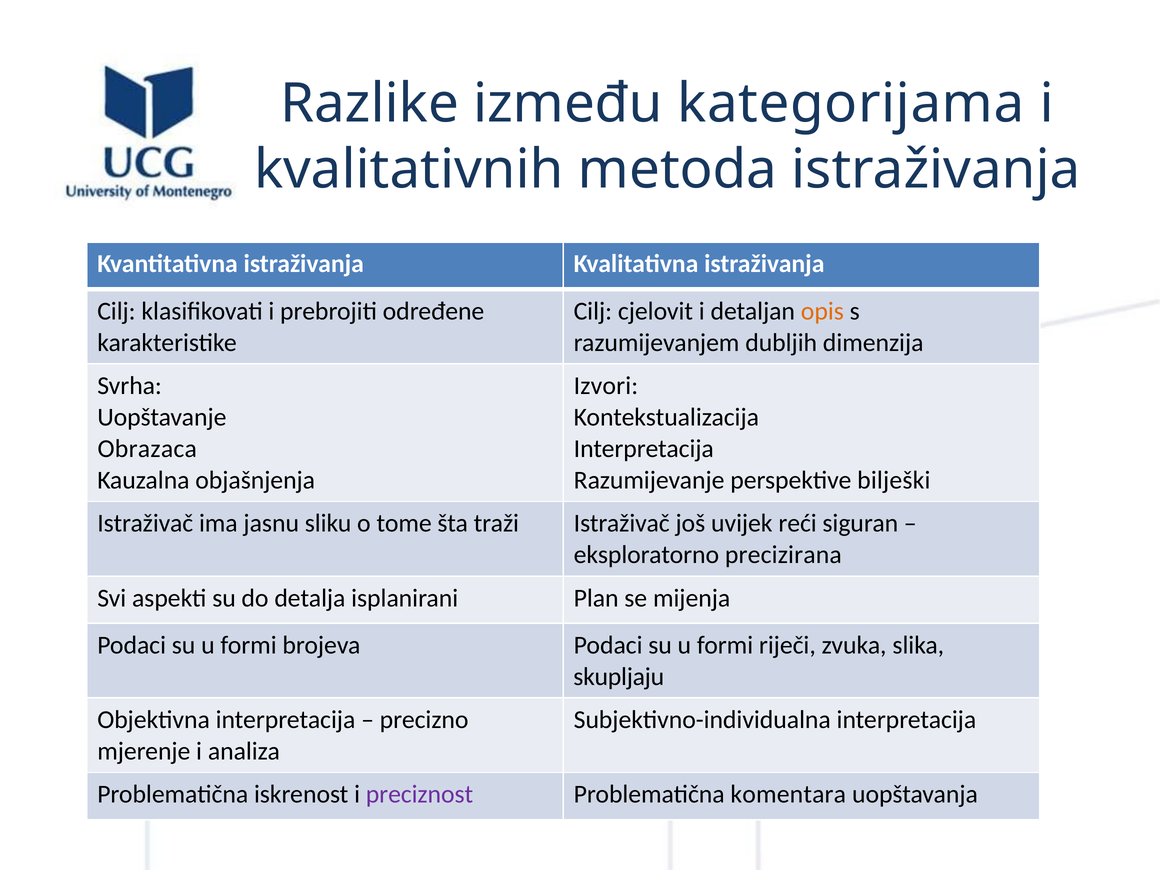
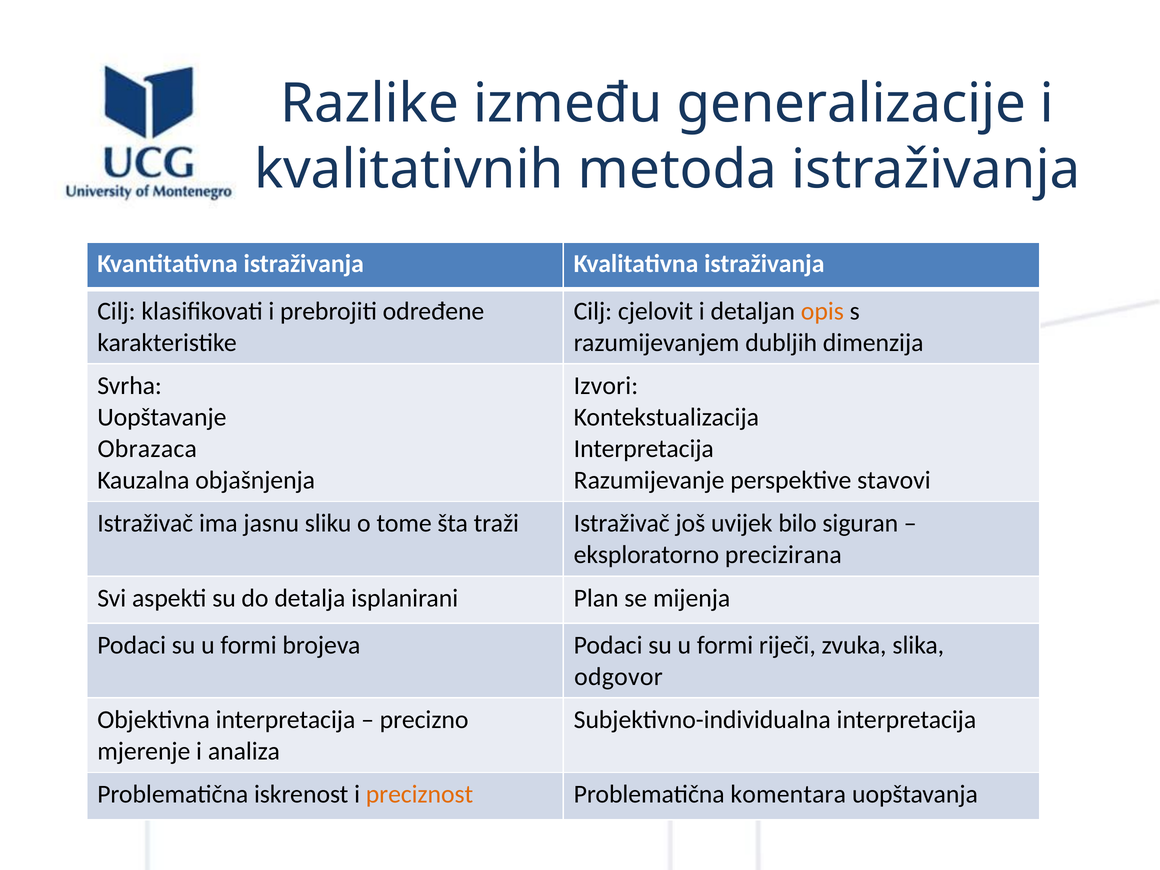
kategorijama: kategorijama -> generalizacije
bilješki: bilješki -> stavovi
reći: reći -> bilo
skupljaju: skupljaju -> odgovor
preciznost colour: purple -> orange
